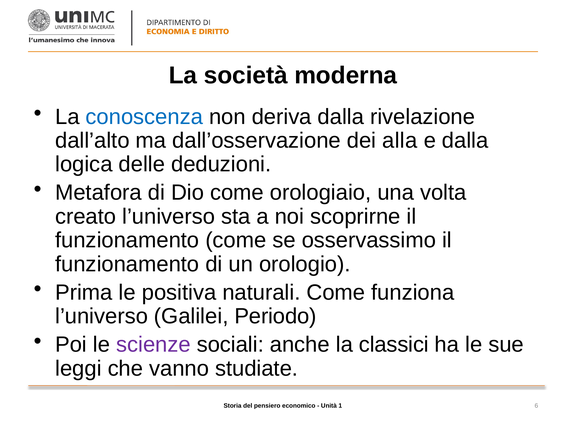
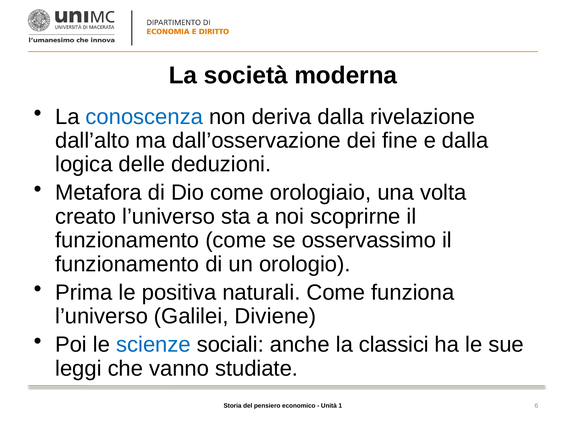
alla: alla -> fine
Periodo: Periodo -> Diviene
scienze colour: purple -> blue
